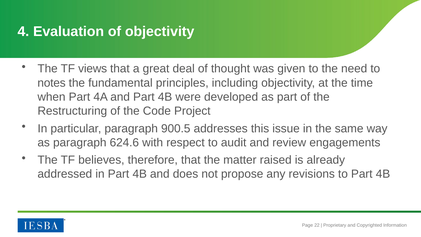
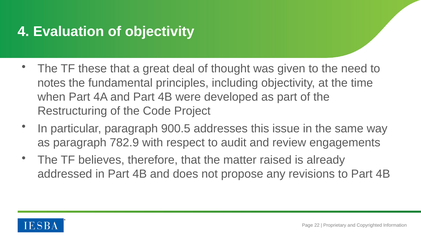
views: views -> these
624.6: 624.6 -> 782.9
